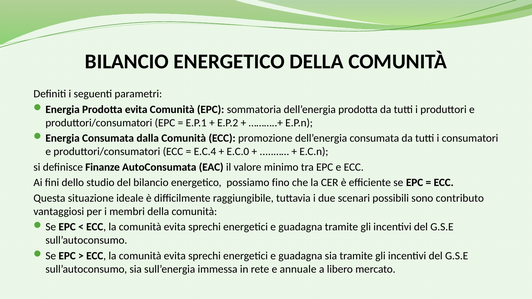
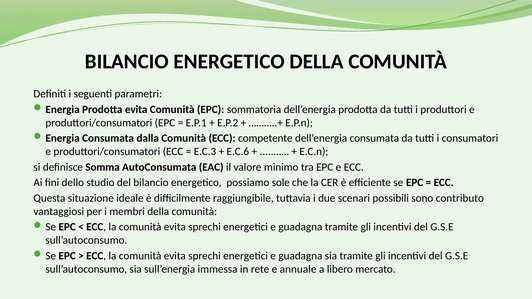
promozione: promozione -> competente
E.C.4: E.C.4 -> E.C.3
E.C.0: E.C.0 -> E.C.6
Finanze: Finanze -> Somma
fino: fino -> sole
